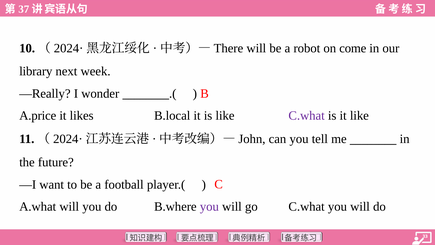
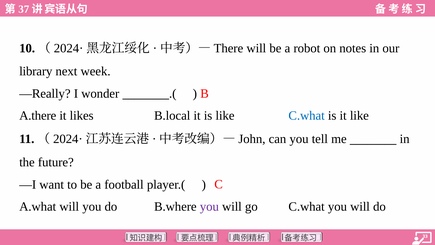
come: come -> notes
A.price: A.price -> A.there
C.what at (307, 116) colour: purple -> blue
